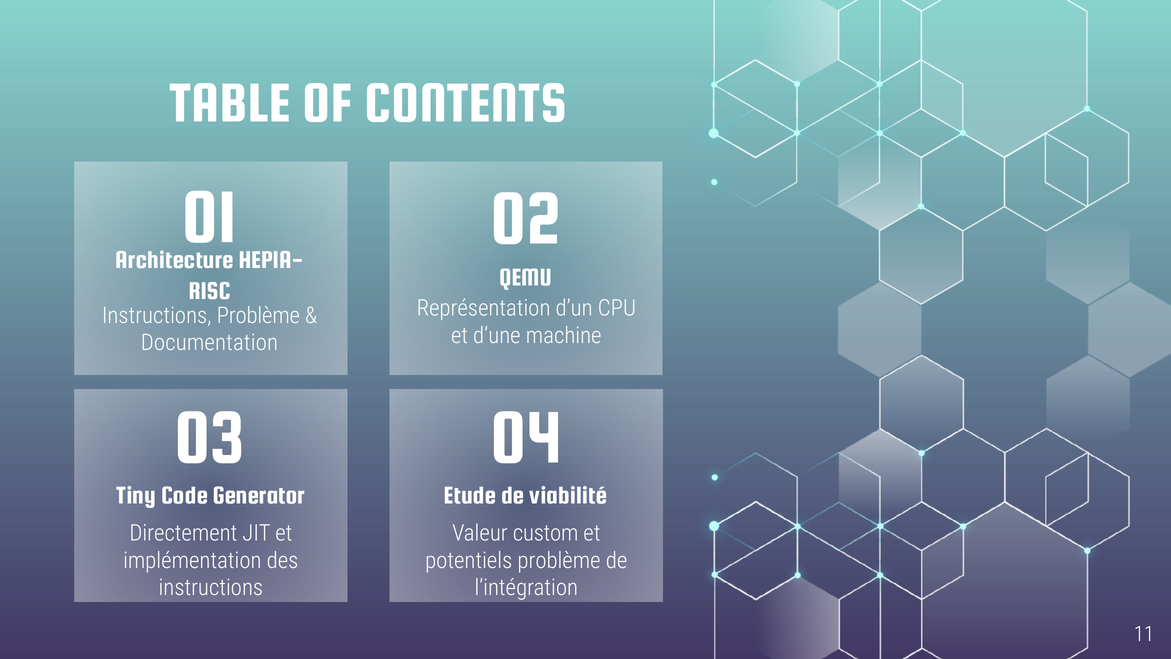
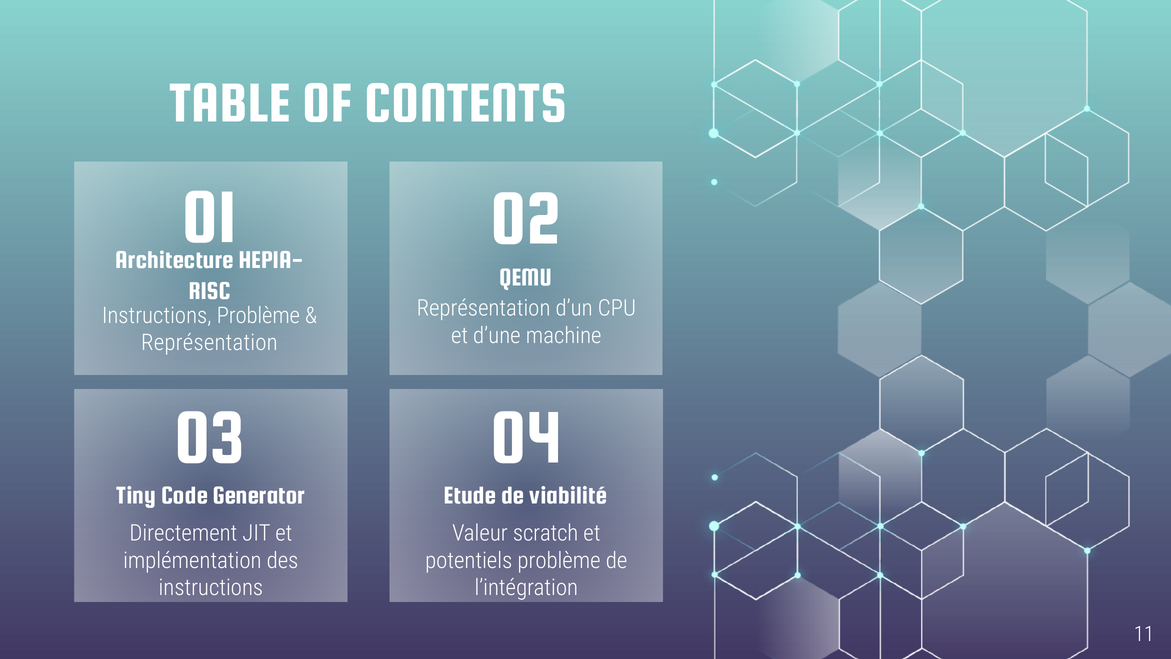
Documentation at (209, 343): Documentation -> Représentation
custom: custom -> scratch
